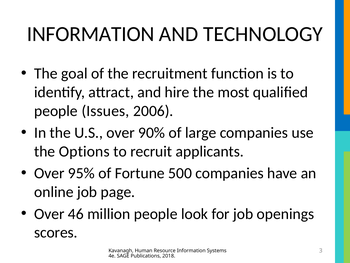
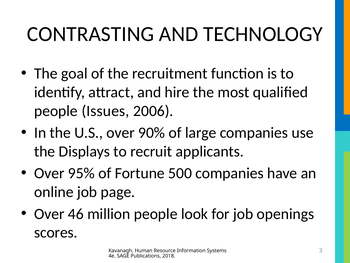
INFORMATION at (91, 34): INFORMATION -> CONTRASTING
Options: Options -> Displays
